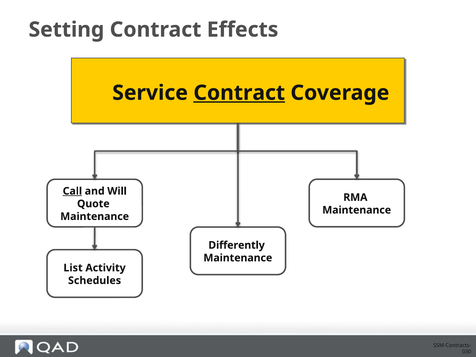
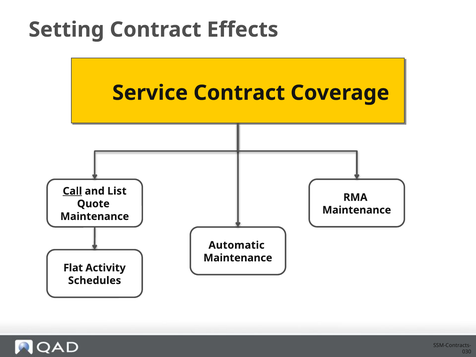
Contract at (239, 93) underline: present -> none
Will: Will -> List
Differently: Differently -> Automatic
List: List -> Flat
